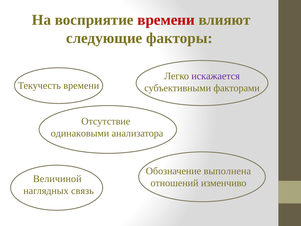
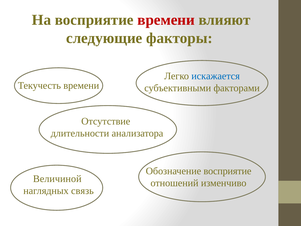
искажается colour: purple -> blue
одинаковыми: одинаковыми -> длительности
Обозначение выполнена: выполнена -> восприятие
